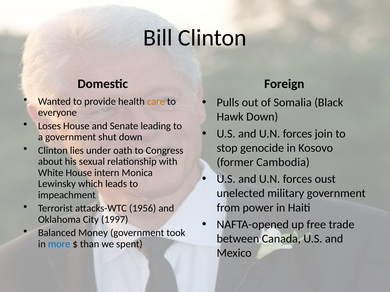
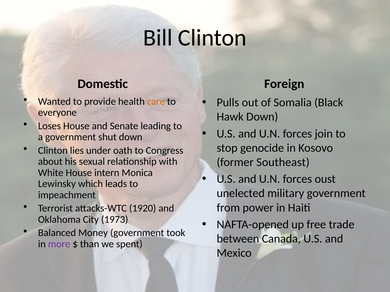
Cambodia: Cambodia -> Southeast
1956: 1956 -> 1920
1997: 1997 -> 1973
more colour: blue -> purple
